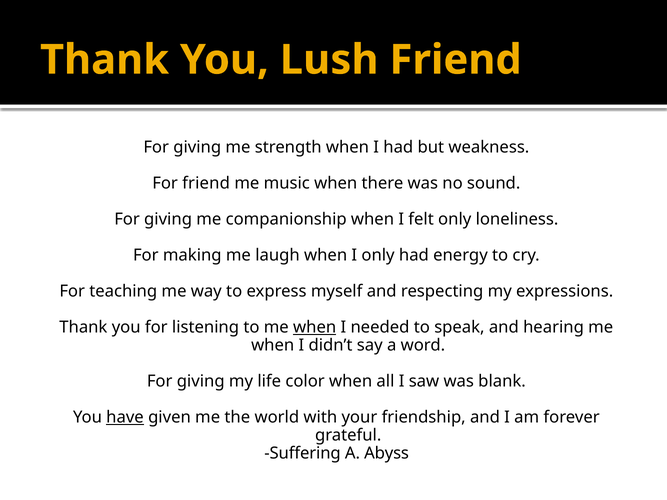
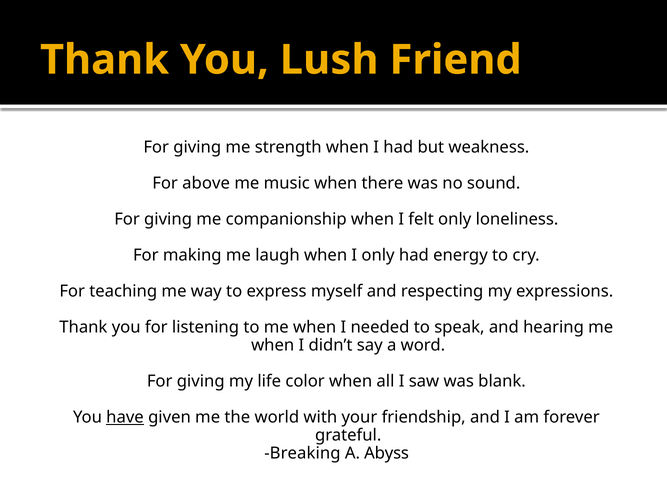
For friend: friend -> above
when at (315, 327) underline: present -> none
Suffering: Suffering -> Breaking
